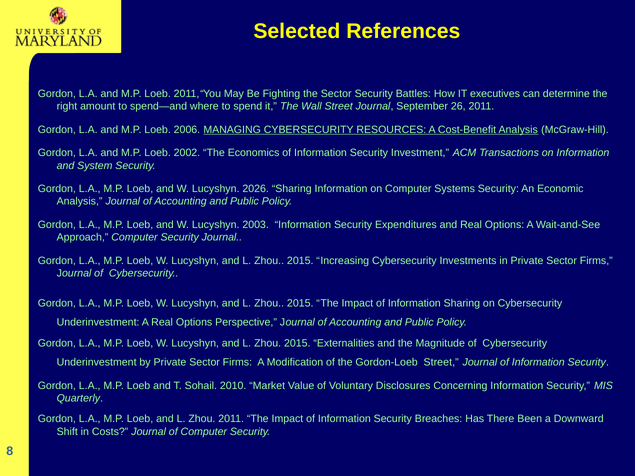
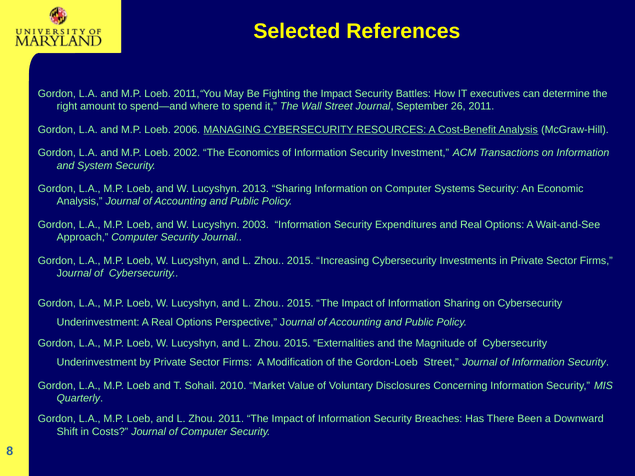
Fighting the Sector: Sector -> Impact
2026: 2026 -> 2013
